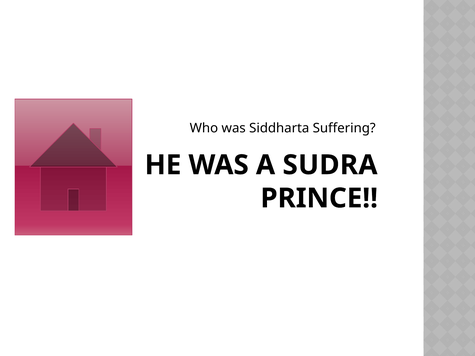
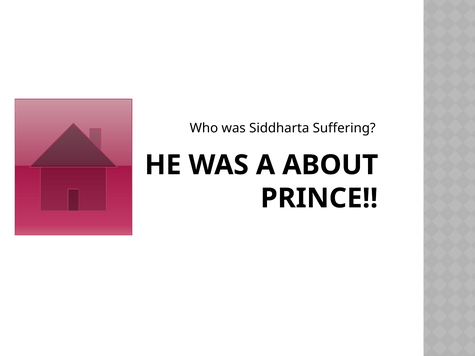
SUDRA: SUDRA -> ABOUT
